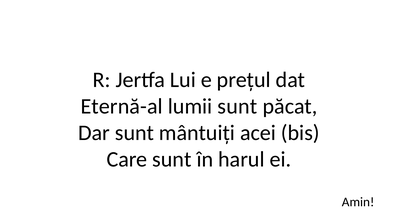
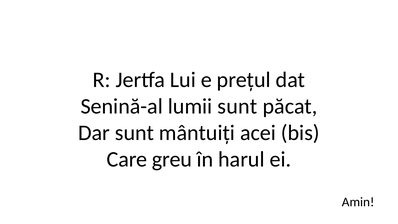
Eternă-al: Eternă-al -> Senină-al
Care sunt: sunt -> greu
